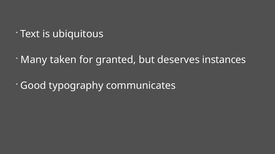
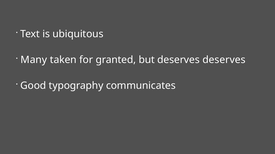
deserves instances: instances -> deserves
